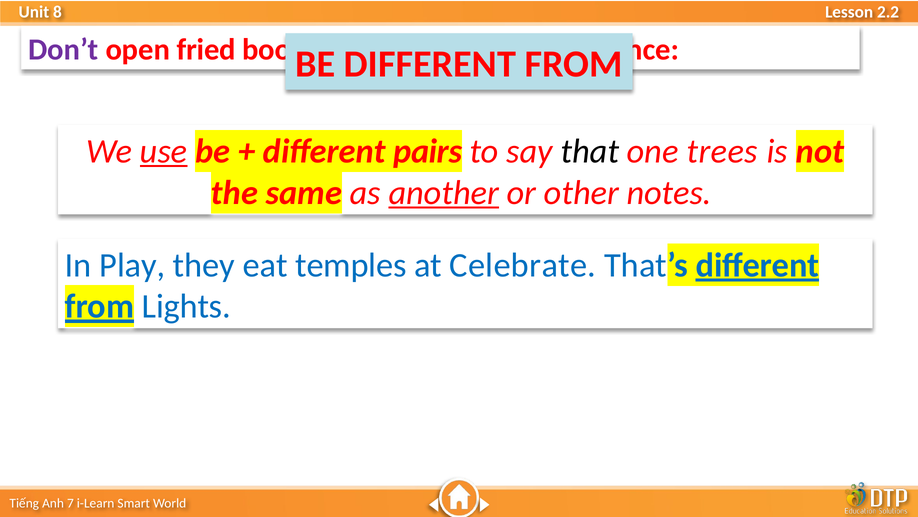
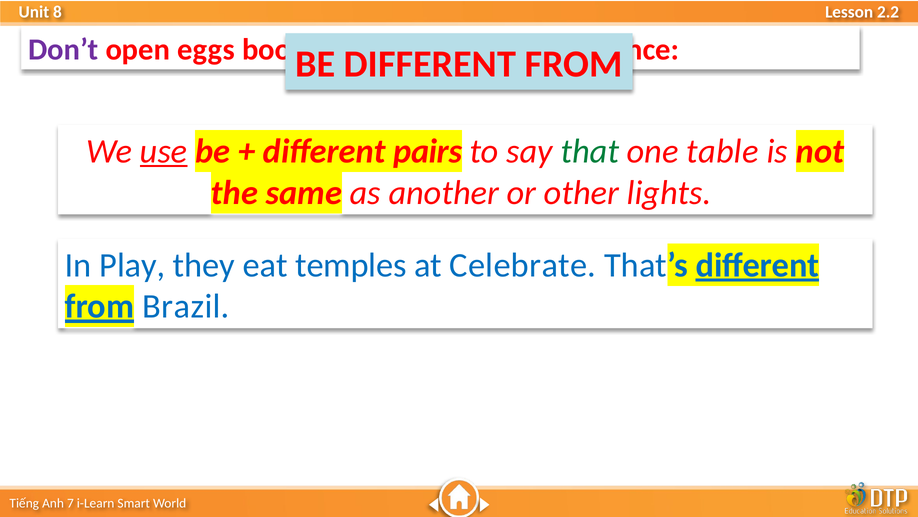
fried: fried -> eggs
that colour: black -> green
trees: trees -> table
another underline: present -> none
notes: notes -> lights
Lights: Lights -> Brazil
